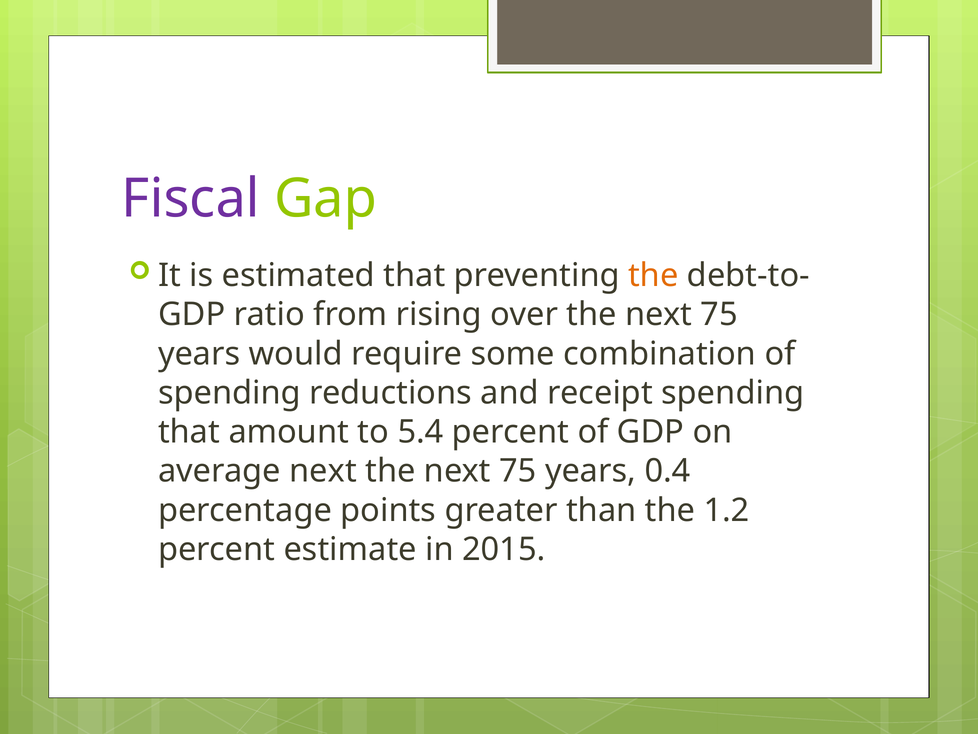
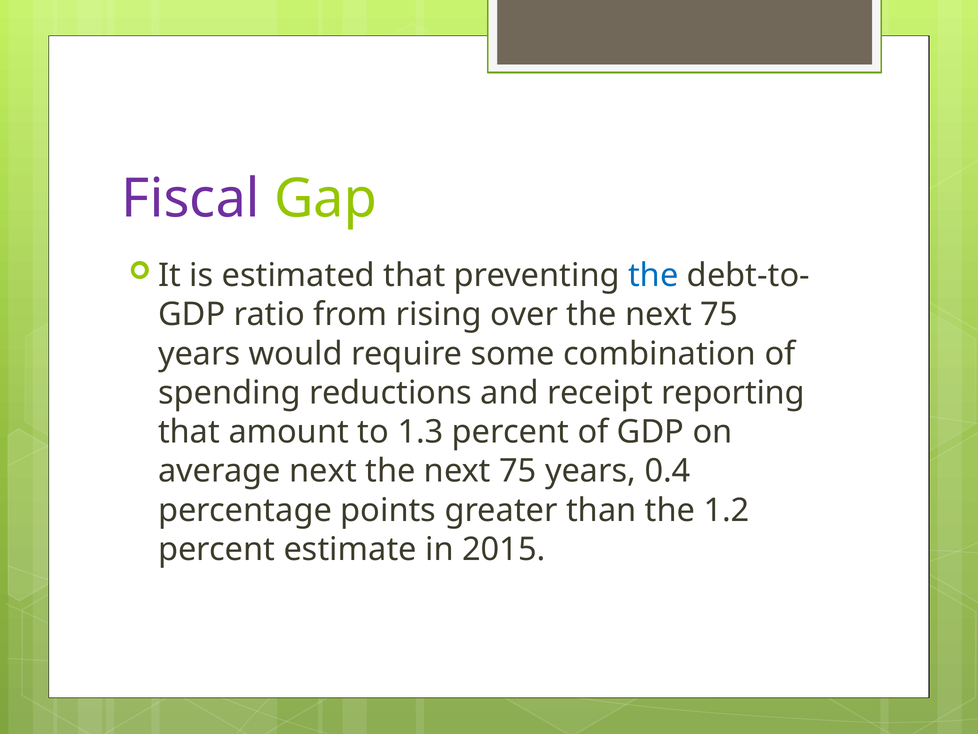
the at (653, 275) colour: orange -> blue
receipt spending: spending -> reporting
5.4: 5.4 -> 1.3
